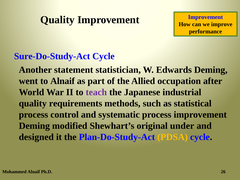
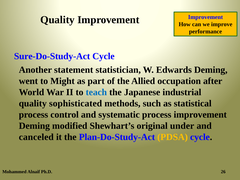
to Alnaif: Alnaif -> Might
teach colour: purple -> blue
requirements: requirements -> sophisticated
designed: designed -> canceled
